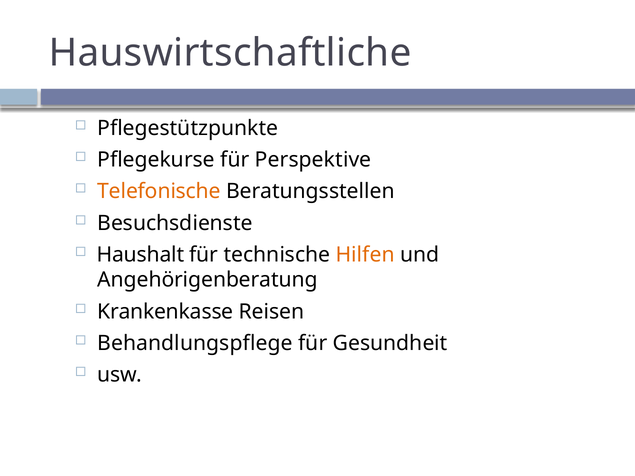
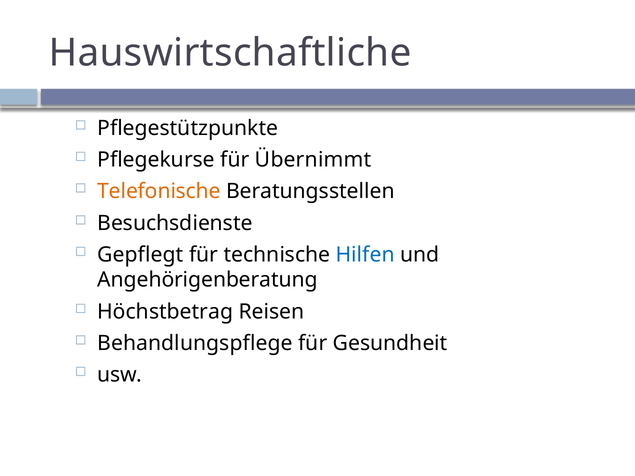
Perspektive: Perspektive -> Übernimmt
Haushalt: Haushalt -> Gepflegt
Hilfen colour: orange -> blue
Krankenkasse: Krankenkasse -> Höchstbetrag
